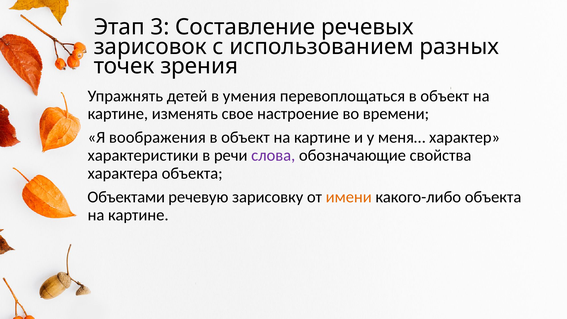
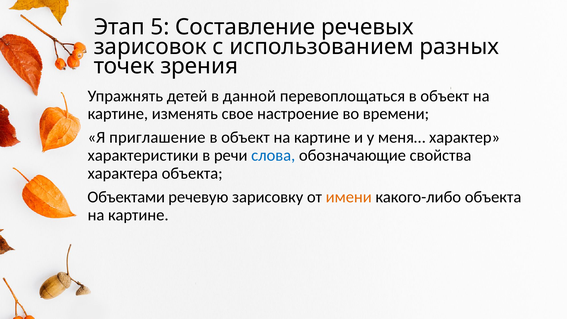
3: 3 -> 5
умения: умения -> данной
воображения: воображения -> приглашение
слова colour: purple -> blue
